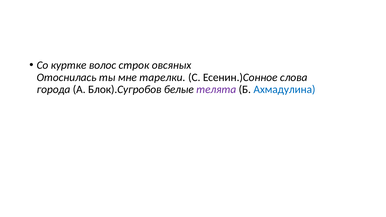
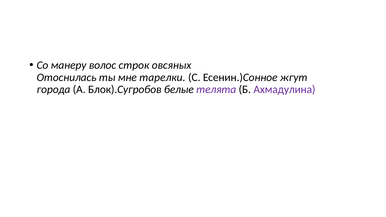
куртке: куртке -> манеру
слова: слова -> жгут
Ахмадулина colour: blue -> purple
